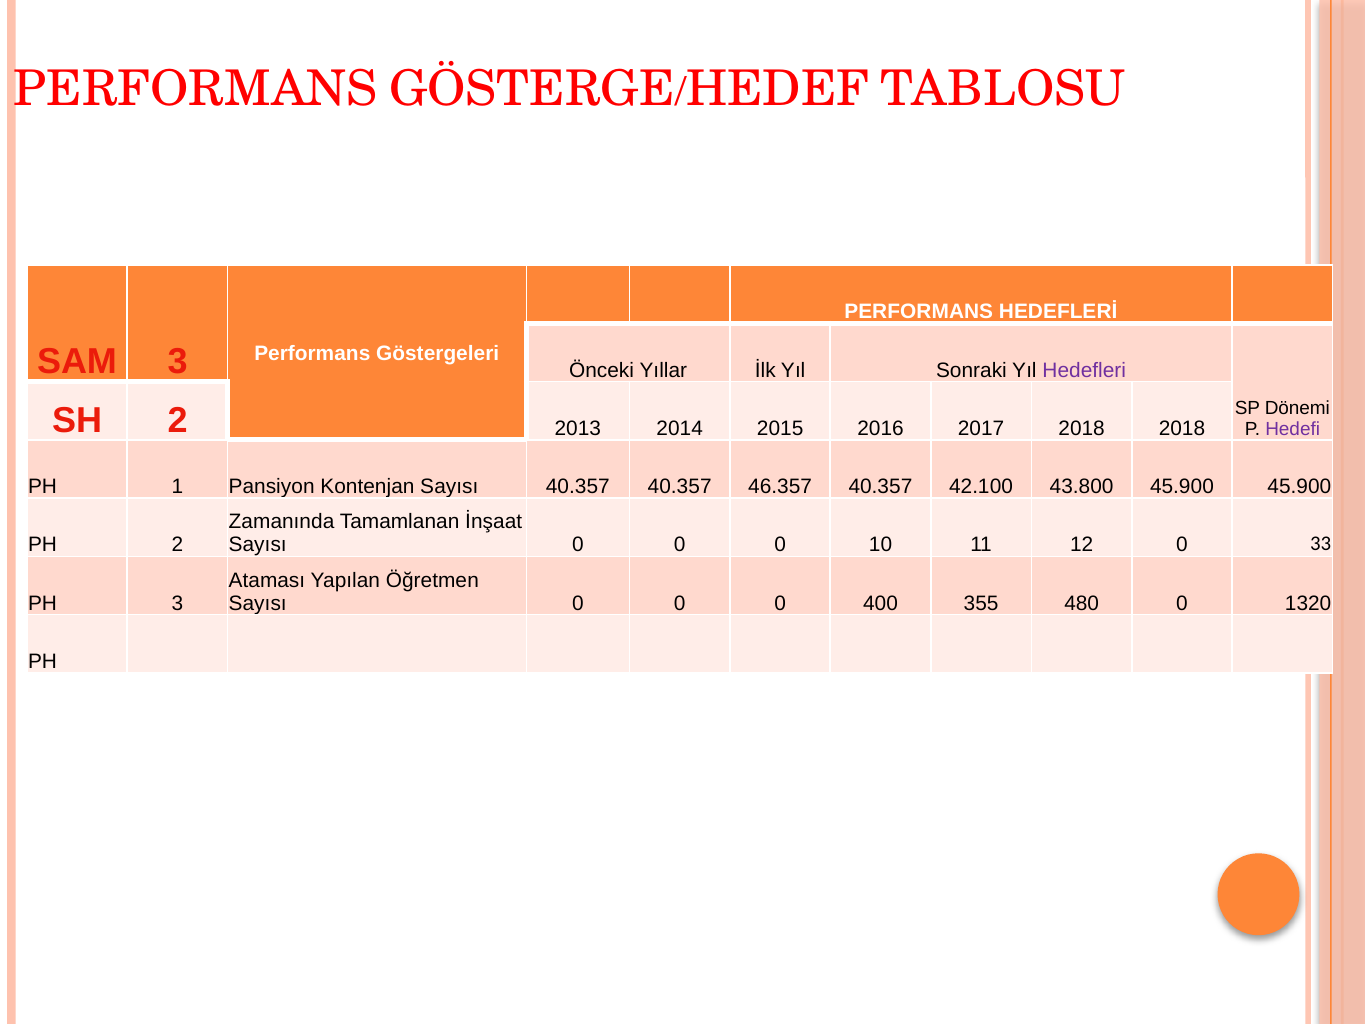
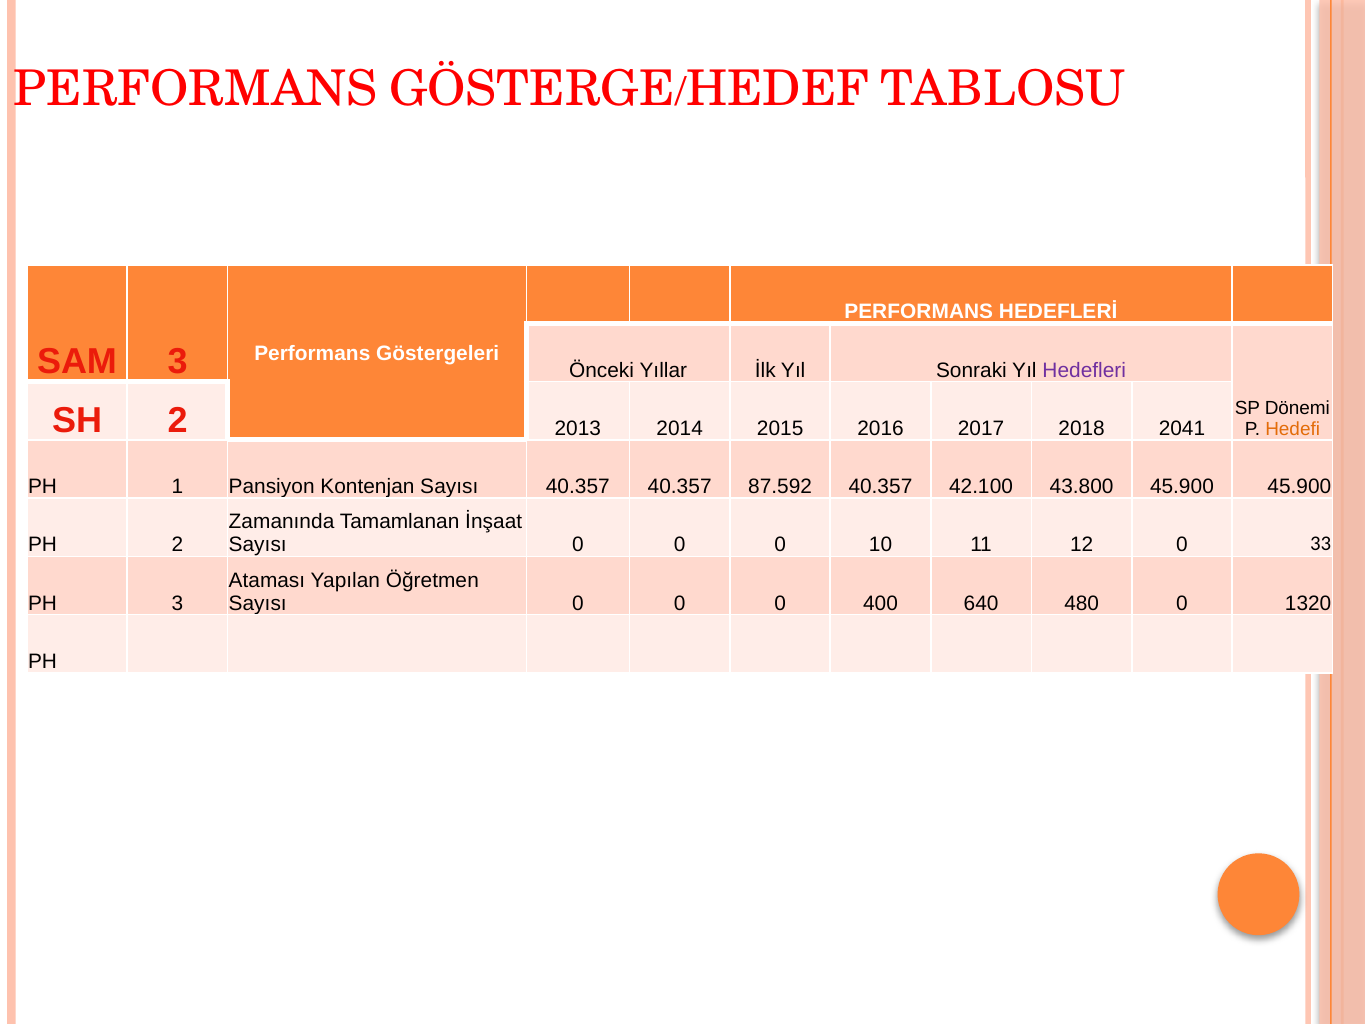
2018 2018: 2018 -> 2041
Hedefi colour: purple -> orange
46.357: 46.357 -> 87.592
355: 355 -> 640
